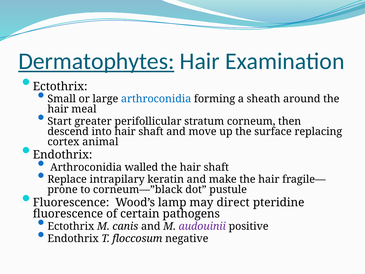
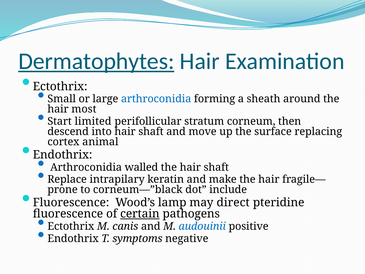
meal: meal -> most
greater: greater -> limited
pustule: pustule -> include
certain underline: none -> present
audouinii colour: purple -> blue
floccosum: floccosum -> symptoms
